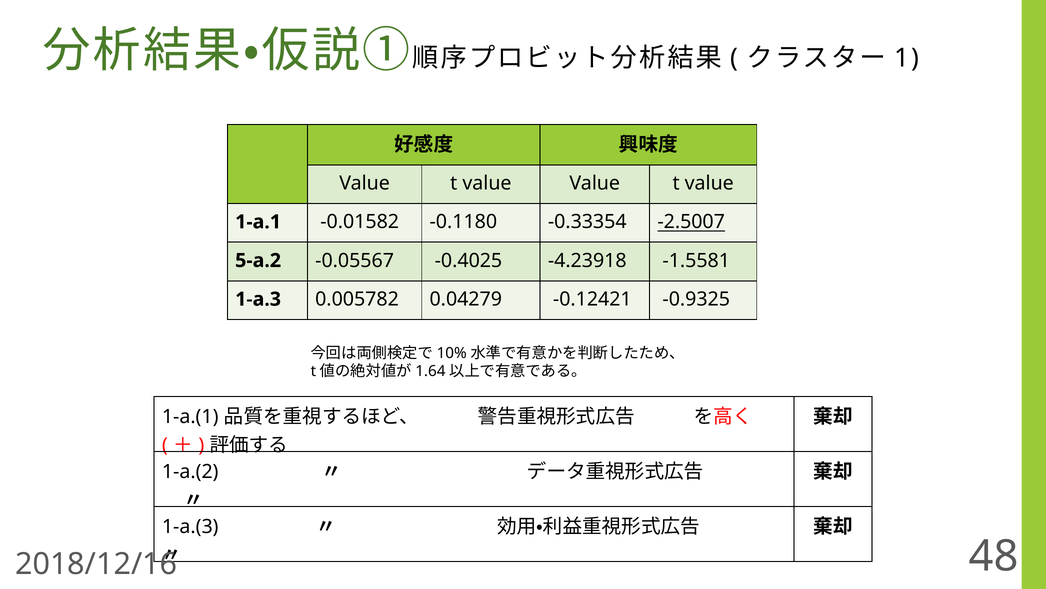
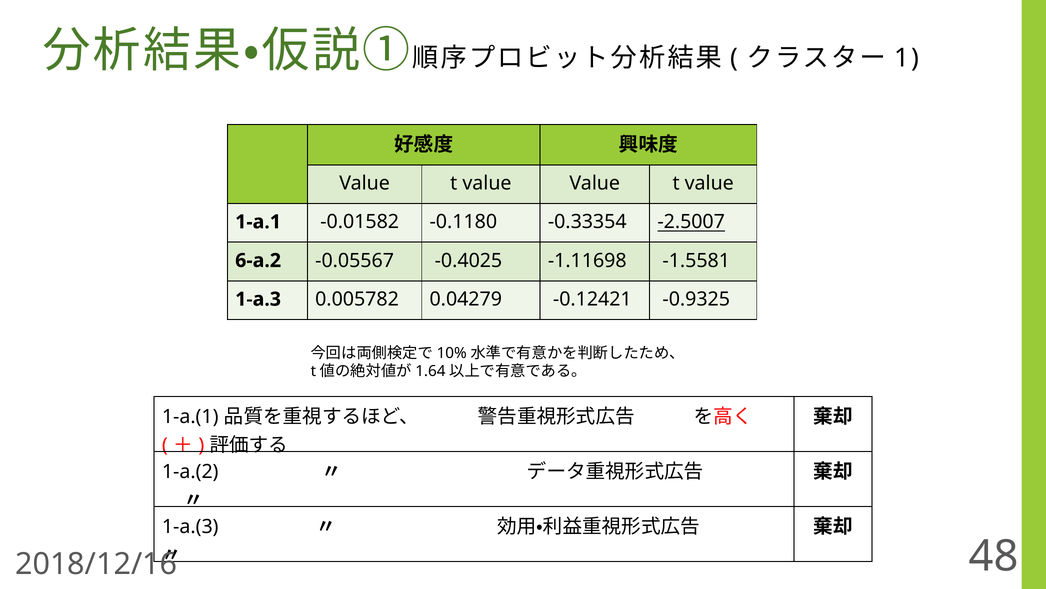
5-a.2: 5-a.2 -> 6-a.2
-4.23918: -4.23918 -> -1.11698
